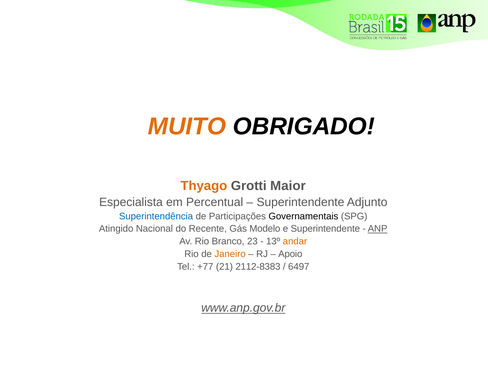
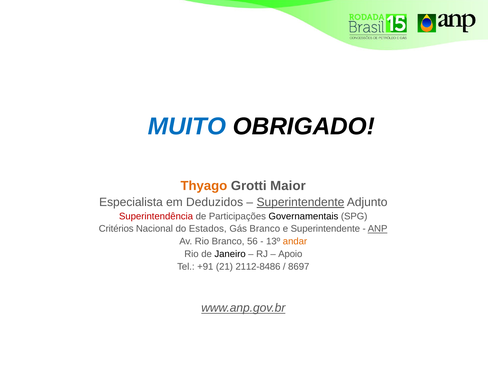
MUITO colour: orange -> blue
Percentual: Percentual -> Deduzidos
Superintendente at (300, 202) underline: none -> present
Superintendência colour: blue -> red
Atingido: Atingido -> Critérios
Recente: Recente -> Estados
Gás Modelo: Modelo -> Branco
23: 23 -> 56
Janeiro colour: orange -> black
+77: +77 -> +91
2112-8383: 2112-8383 -> 2112-8486
6497: 6497 -> 8697
